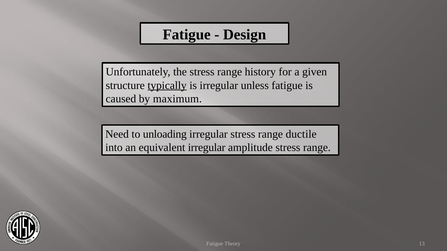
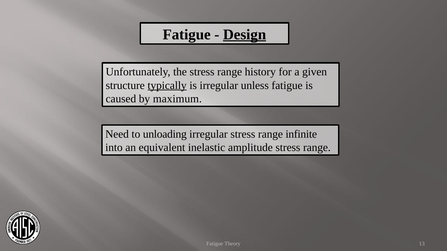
Design underline: none -> present
ductile: ductile -> infinite
equivalent irregular: irregular -> inelastic
